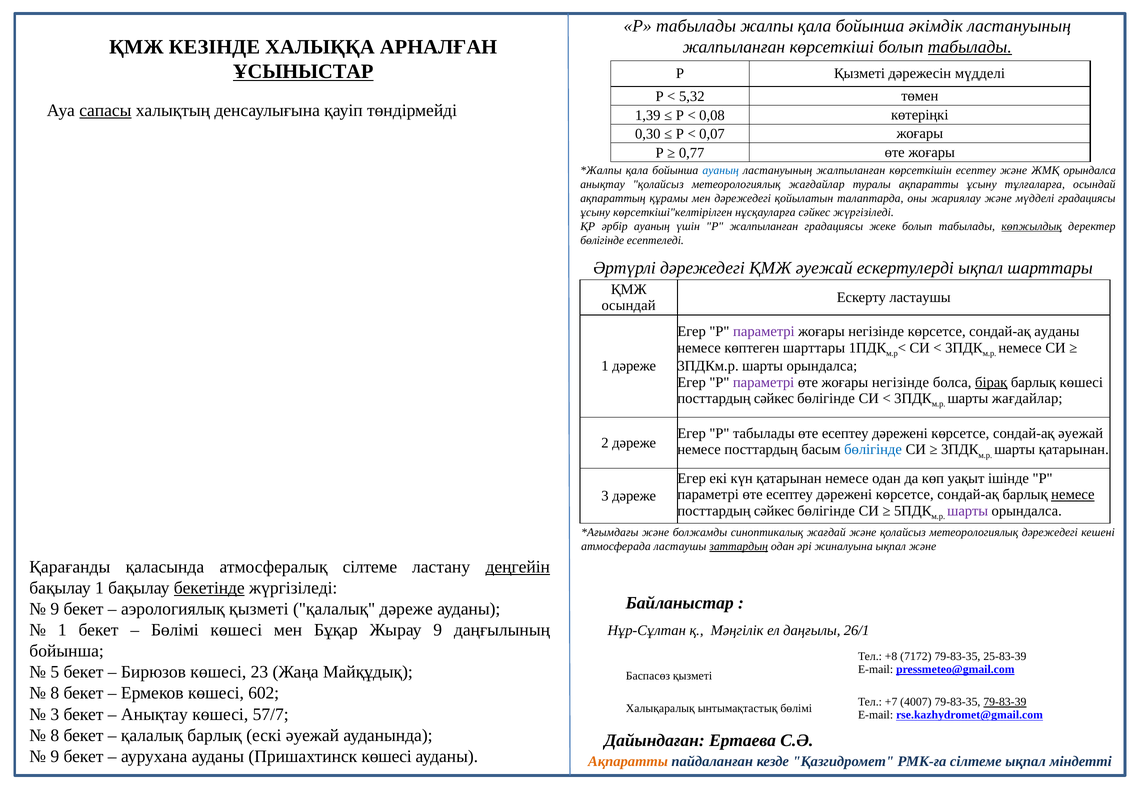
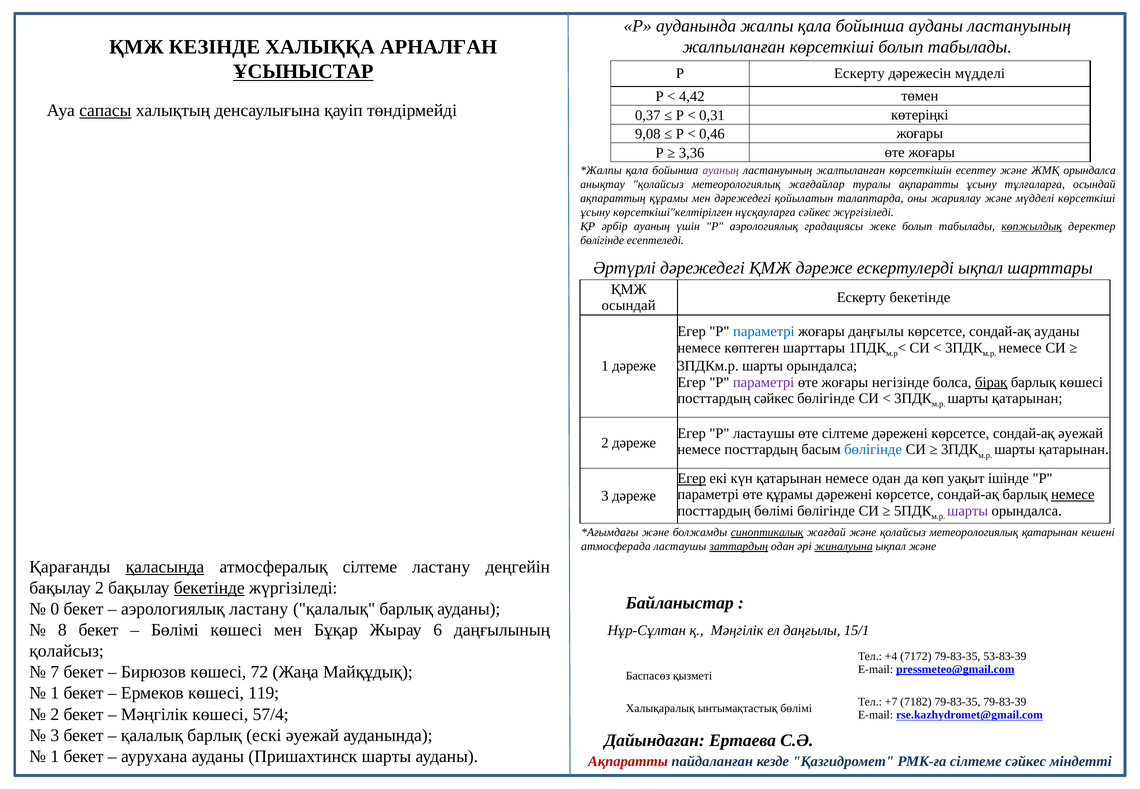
табылады at (696, 26): табылады -> ауданында
бойынша әкімдік: әкімдік -> ауданы
табылады at (970, 47) underline: present -> none
Р Қызметі: Қызметі -> Ескерту
5,32: 5,32 -> 4,42
1,39: 1,39 -> 0,37
0,08: 0,08 -> 0,31
0,30: 0,30 -> 9,08
0,07: 0,07 -> 0,46
0,77: 0,77 -> 3,36
ауаның at (721, 170) colour: blue -> purple
мүдделі градациясы: градациясы -> көрсеткіші
Р жалпыланған: жалпыланған -> аэрологиялық
ҚМЖ әуежай: әуежай -> дәреже
Ескерту ластаушы: ластаушы -> бекетінде
параметрі at (764, 332) colour: purple -> blue
негізінде at (876, 332): негізінде -> даңғылы
жағдайлар at (1027, 398): жағдайлар -> қатарынан
Егер Р табылады: табылады -> ластаушы
есептеу at (845, 434): есептеу -> сілтеме
Егер at (692, 479) underline: none -> present
параметрі өте есептеу: есептеу -> құрамы
сәйкес at (774, 511): сәйкес -> бөлімі
синоптикалық underline: none -> present
метеорологиялық дәрежедегі: дәрежедегі -> қатарынан
жиналуына underline: none -> present
қаласында underline: none -> present
деңгейін underline: present -> none
бақылау 1: 1 -> 2
9 at (55, 609): 9 -> 0
аэрологиялық қызметі: қызметі -> ластану
дәреже at (406, 609): дәреже -> барлық
1 at (62, 630): 1 -> 8
Жырау 9: 9 -> 6
26/1: 26/1 -> 15/1
бойынша at (67, 651): бойынша -> қолайсыз
+8: +8 -> +4
25-83-39: 25-83-39 -> 53-83-39
5: 5 -> 7
23: 23 -> 72
8 at (55, 693): 8 -> 1
602: 602 -> 119
4007: 4007 -> 7182
79-83-39 underline: present -> none
3 at (55, 714): 3 -> 2
Анықтау at (154, 714): Анықтау -> Мәңгілік
57/7: 57/7 -> 57/4
8 at (55, 736): 8 -> 3
9 at (55, 757): 9 -> 1
Пришахтинск көшесі: көшесі -> шарты
Ақпаратты at (628, 761) colour: orange -> red
сілтеме ықпал: ықпал -> сәйкес
